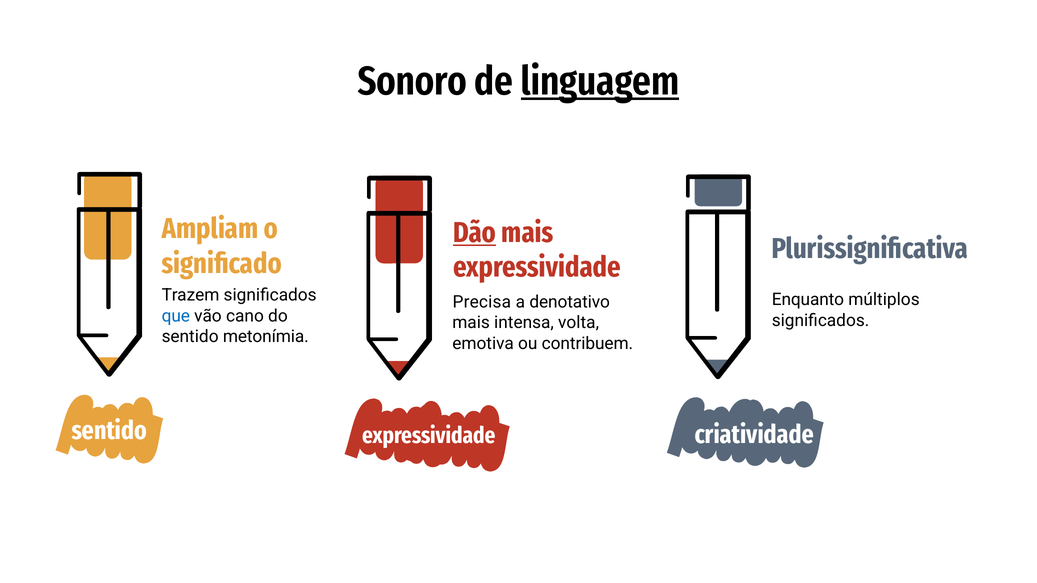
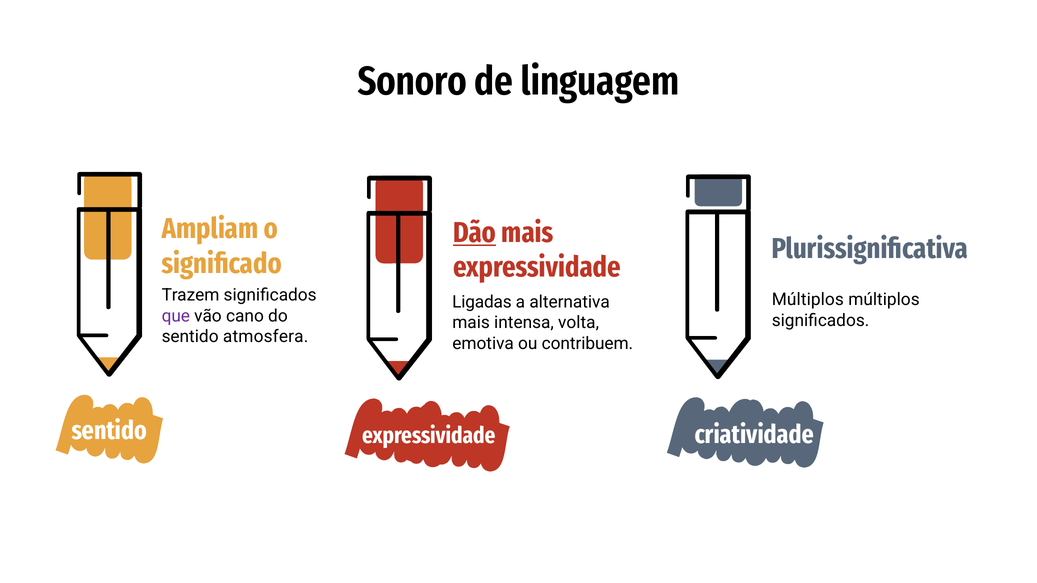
linguagem underline: present -> none
Enquanto at (808, 300): Enquanto -> Múltiplos
Precisa: Precisa -> Ligadas
denotativo: denotativo -> alternativa
que colour: blue -> purple
metonímia: metonímia -> atmosfera
